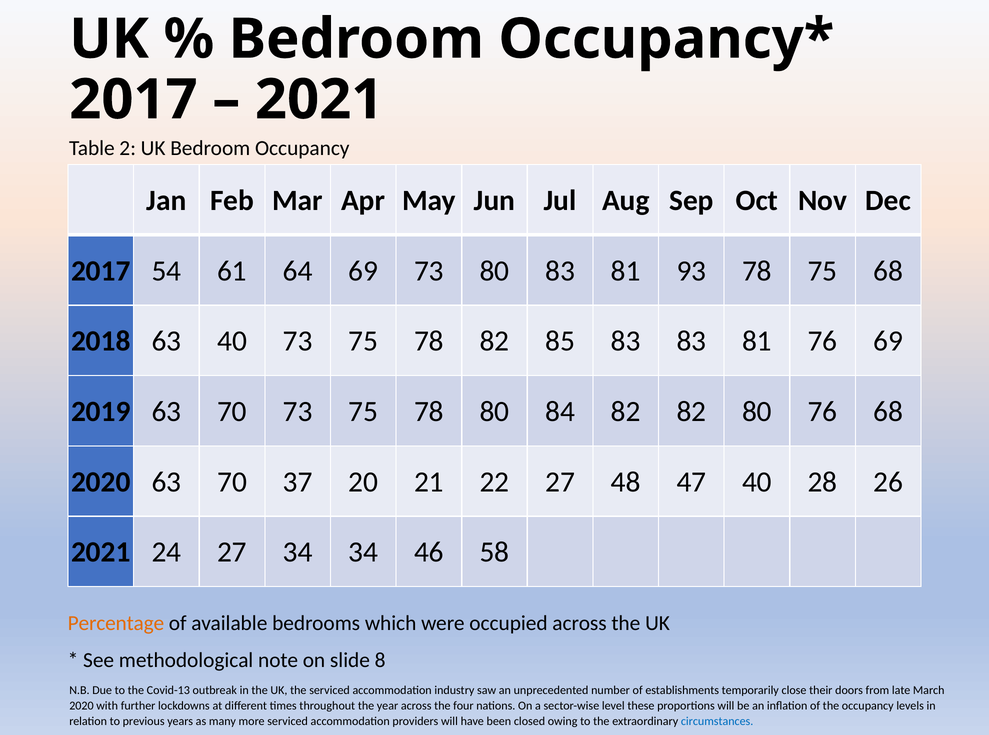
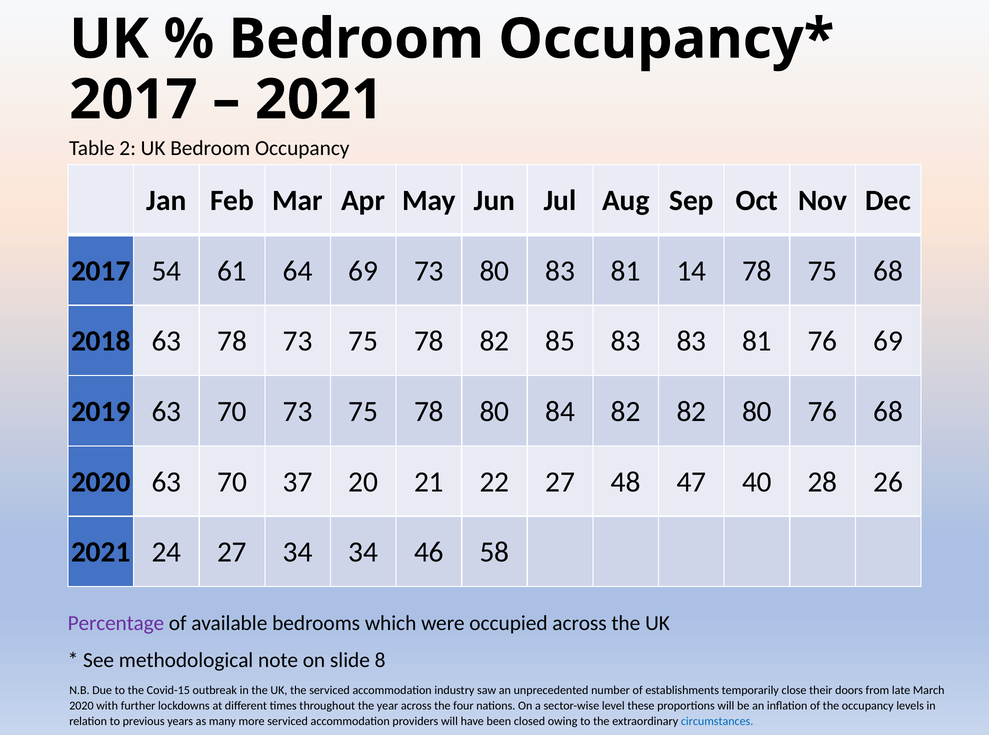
93: 93 -> 14
63 40: 40 -> 78
Percentage colour: orange -> purple
Covid-13: Covid-13 -> Covid-15
